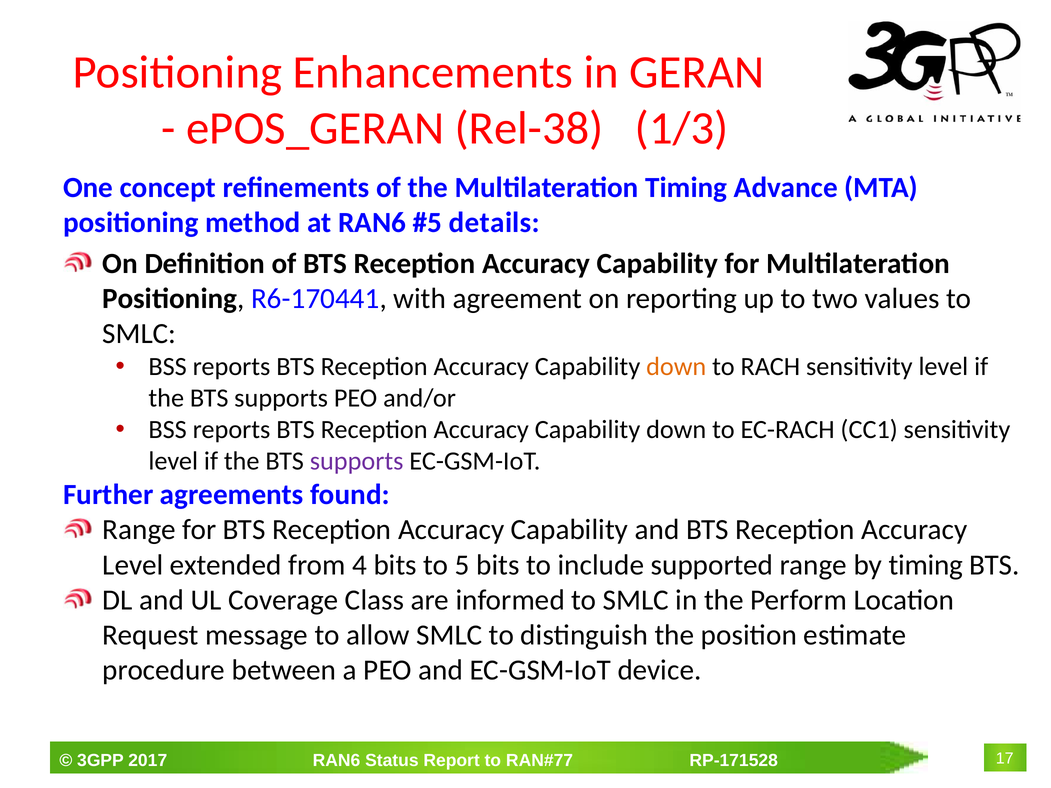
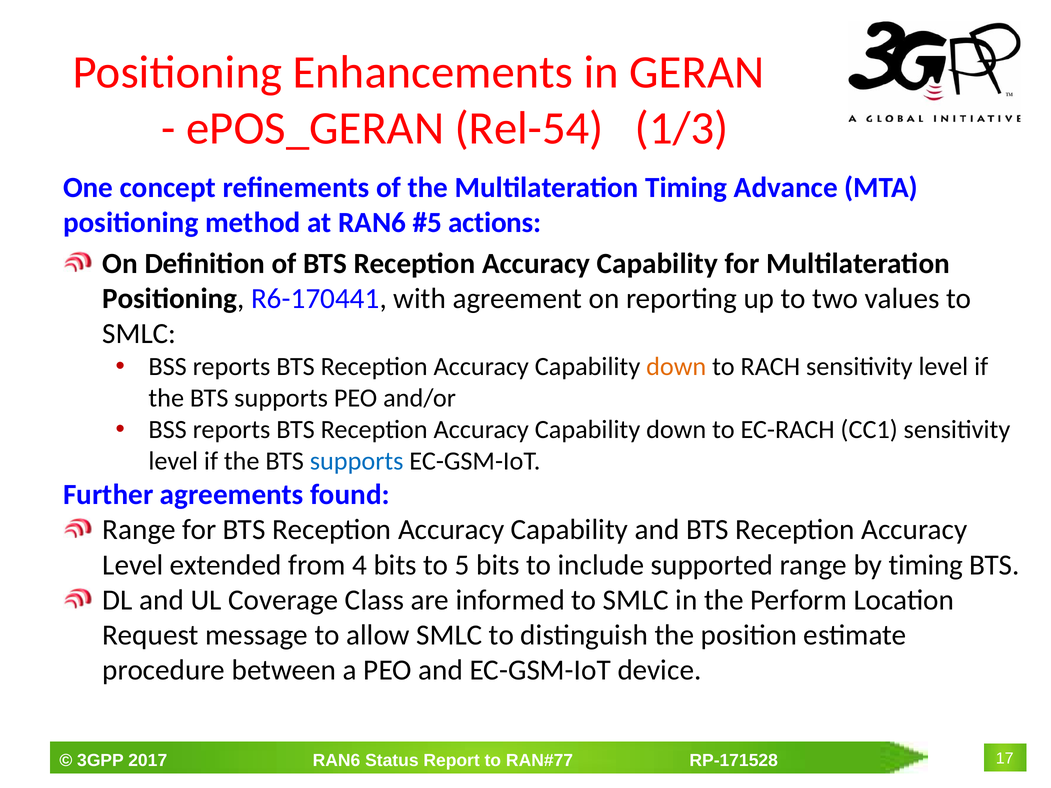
Rel-38: Rel-38 -> Rel-54
details: details -> actions
supports at (357, 461) colour: purple -> blue
